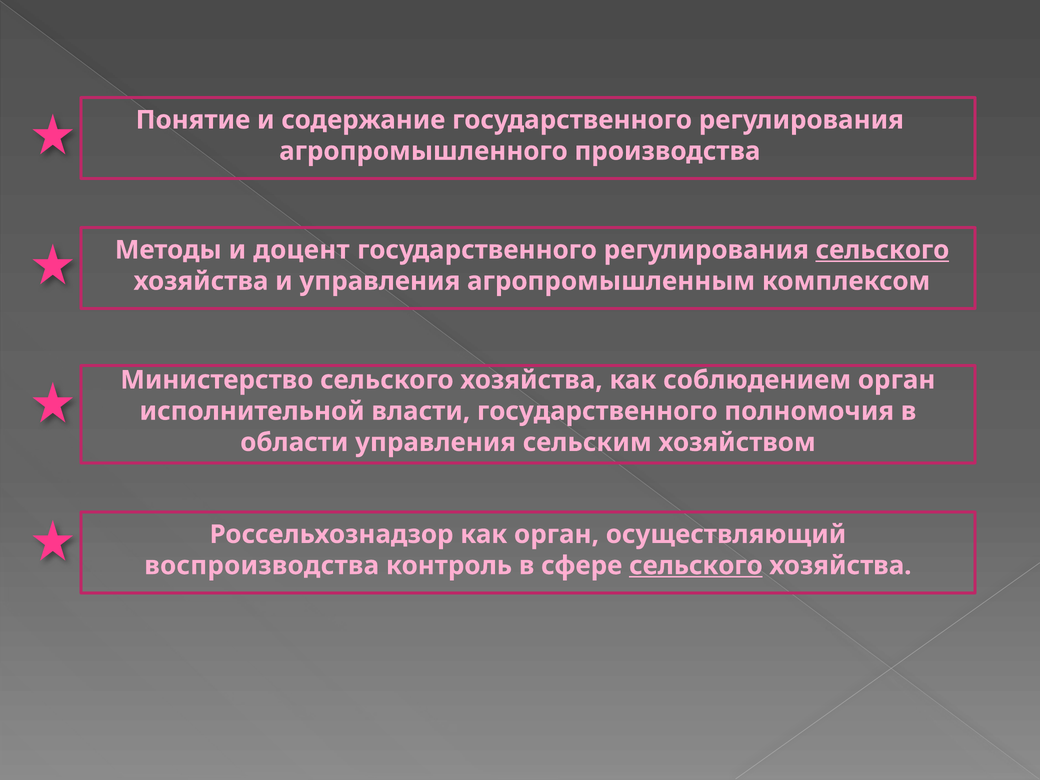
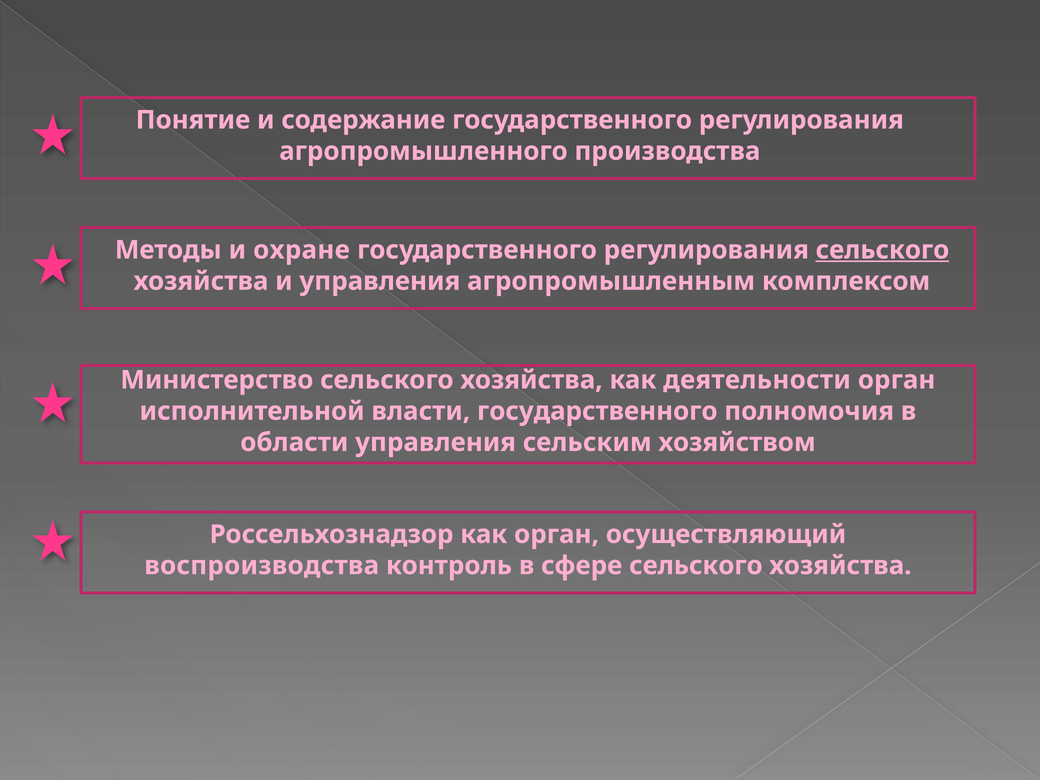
доцент: доцент -> охране
соблюдением: соблюдением -> деятельности
сельского at (696, 566) underline: present -> none
